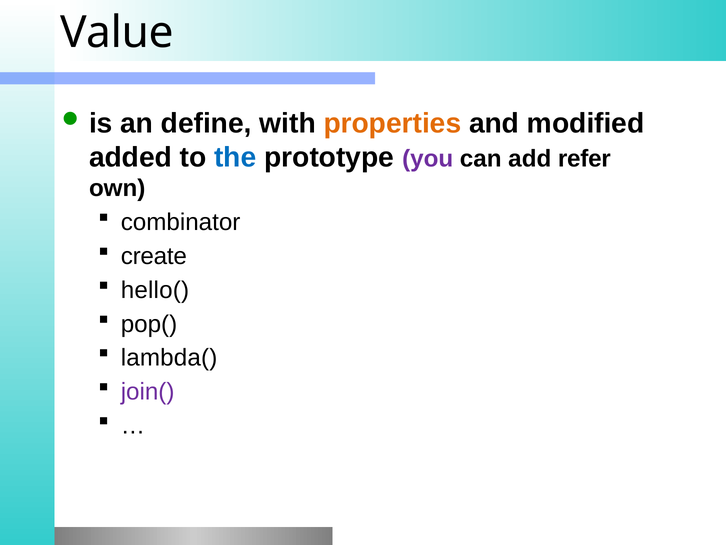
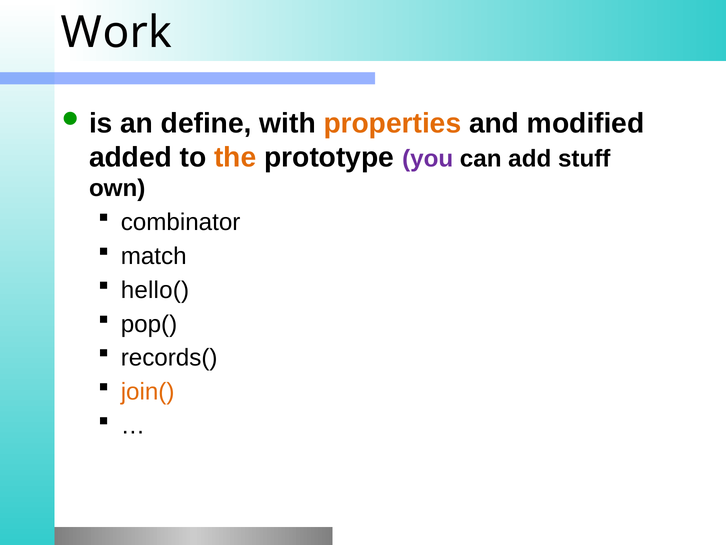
Value: Value -> Work
the colour: blue -> orange
refer: refer -> stuff
create: create -> match
lambda(: lambda( -> records(
join( colour: purple -> orange
